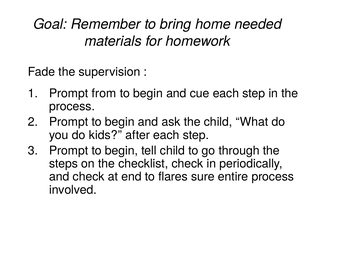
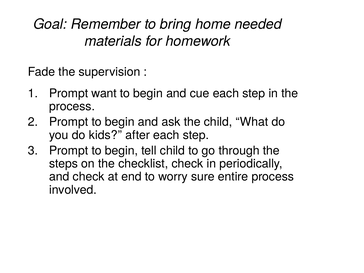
from: from -> want
flares: flares -> worry
